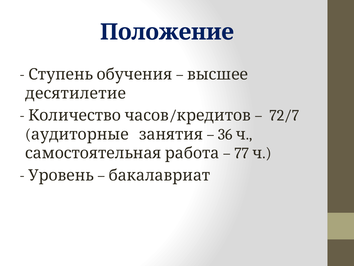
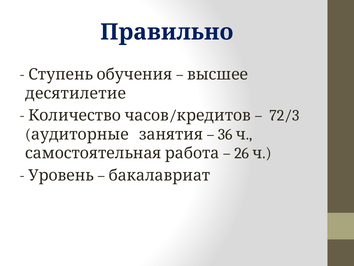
Положение: Положение -> Правильно
72/7: 72/7 -> 72/3
77: 77 -> 26
